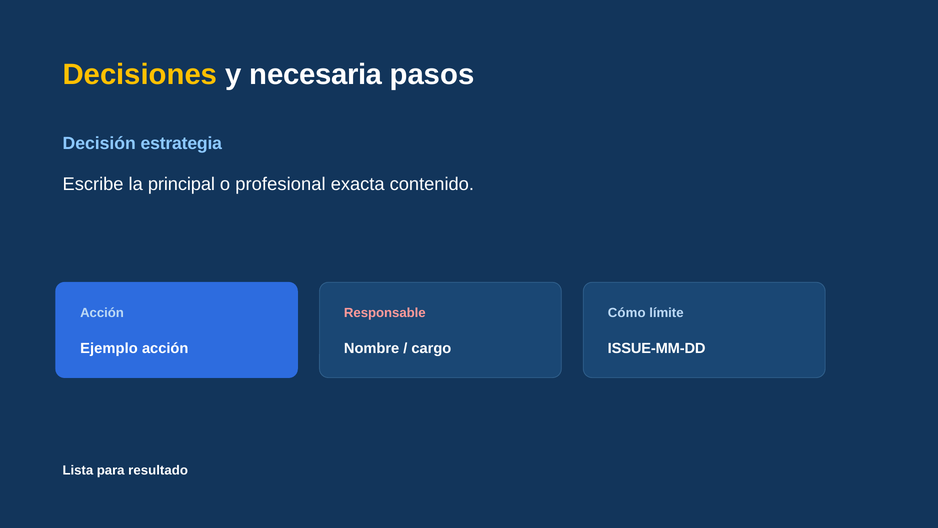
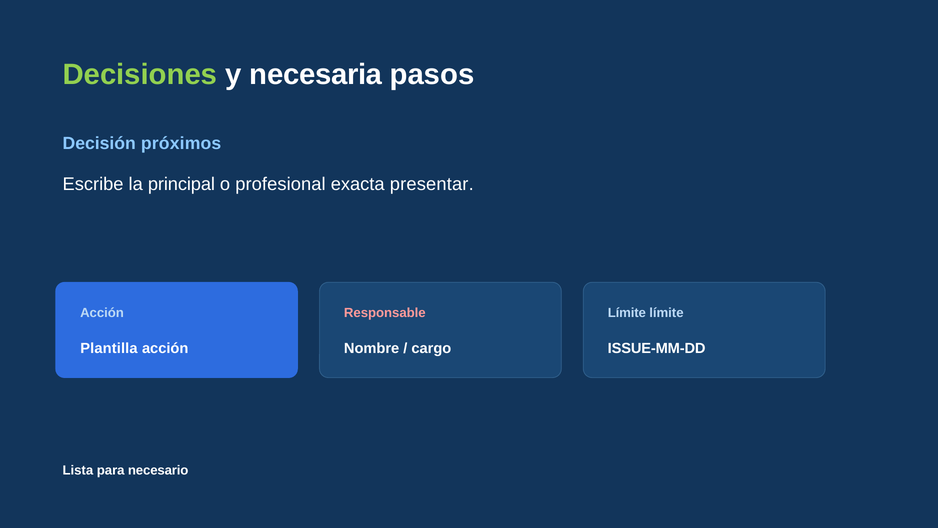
Decisiones colour: yellow -> light green
estrategia: estrategia -> próximos
contenido: contenido -> presentar
Cómo at (627, 313): Cómo -> Límite
Ejemplo: Ejemplo -> Plantilla
resultado: resultado -> necesario
